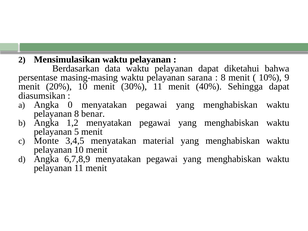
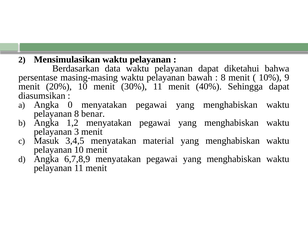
sarana: sarana -> bawah
5: 5 -> 3
Monte: Monte -> Masuk
